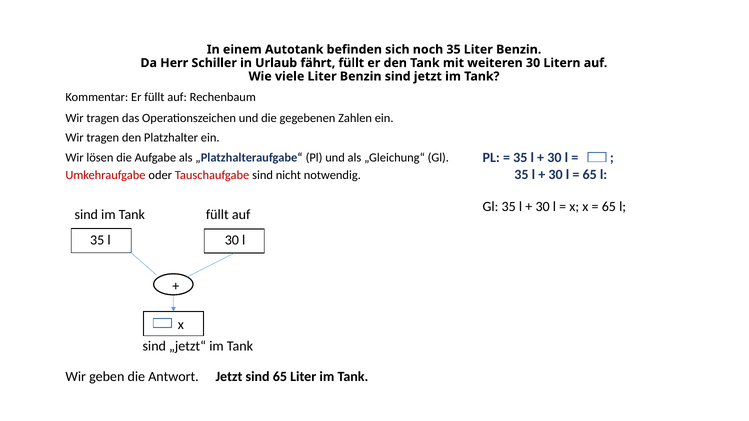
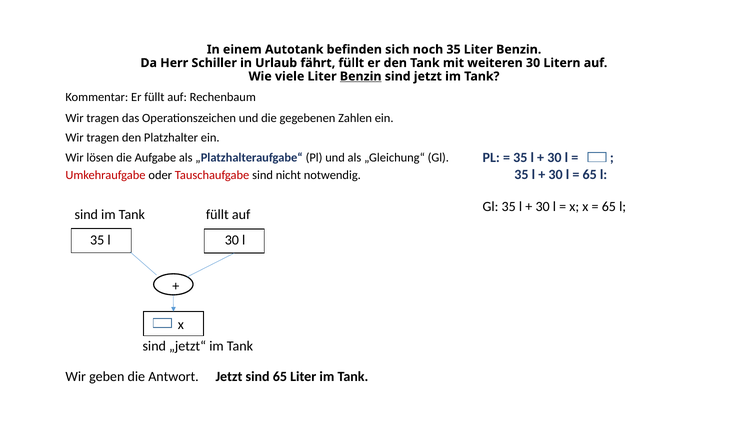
Benzin at (361, 76) underline: none -> present
